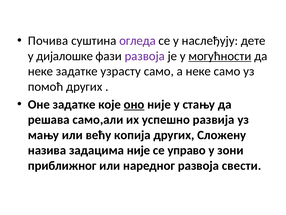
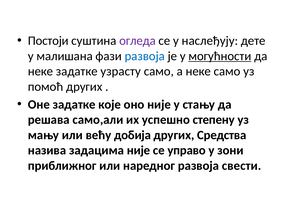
Почива: Почива -> Постоји
дијалошке: дијалошке -> малишана
развоја at (145, 56) colour: purple -> blue
оно underline: present -> none
развија: развија -> степену
копија: копија -> добија
Сложену: Сложену -> Средства
